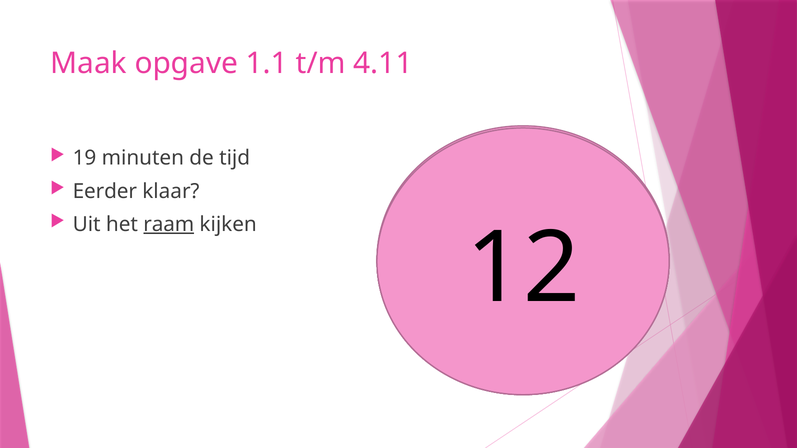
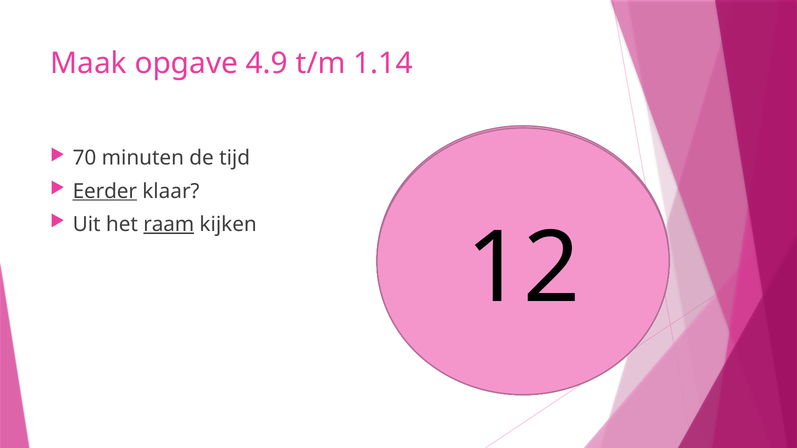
1.1: 1.1 -> 4.9
4.11: 4.11 -> 1.14
19: 19 -> 70
Eerder underline: none -> present
